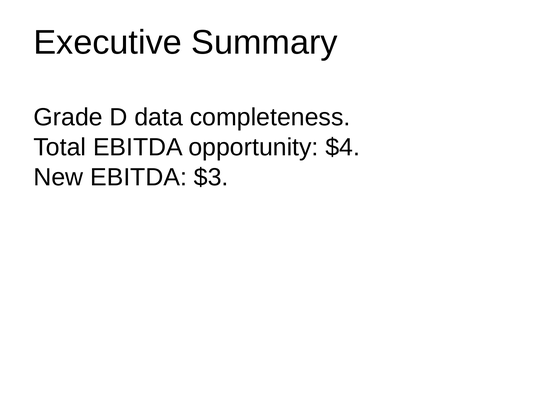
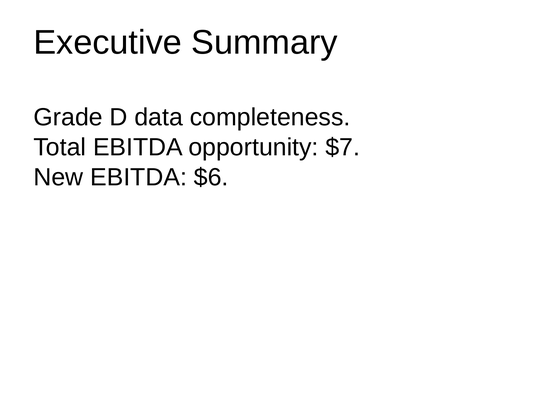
$4: $4 -> $7
$3: $3 -> $6
